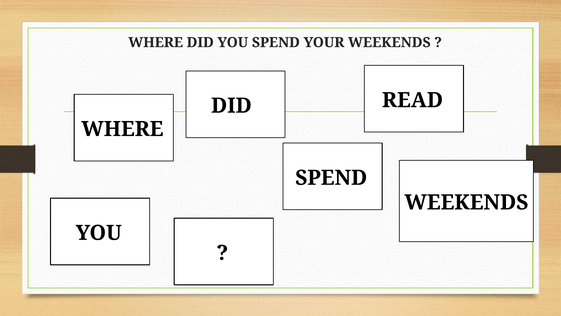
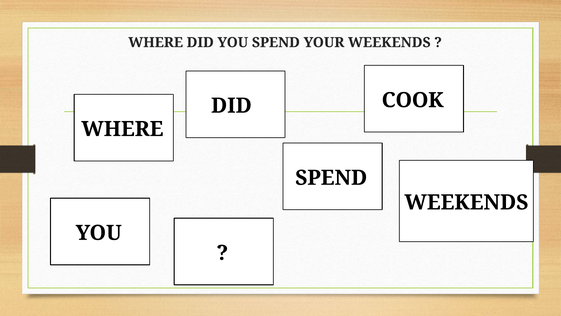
READ: READ -> COOK
